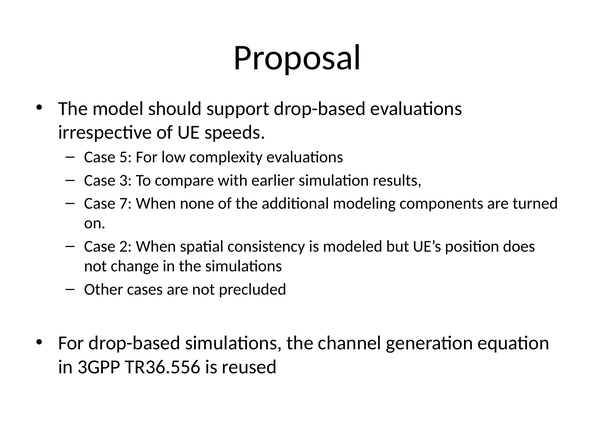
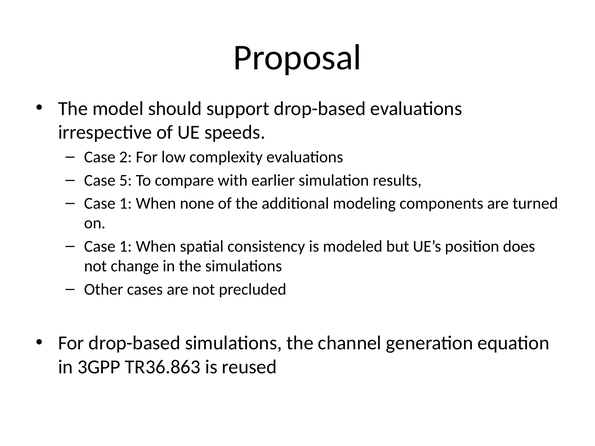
5: 5 -> 2
3: 3 -> 5
7 at (126, 203): 7 -> 1
2 at (126, 246): 2 -> 1
TR36.556: TR36.556 -> TR36.863
